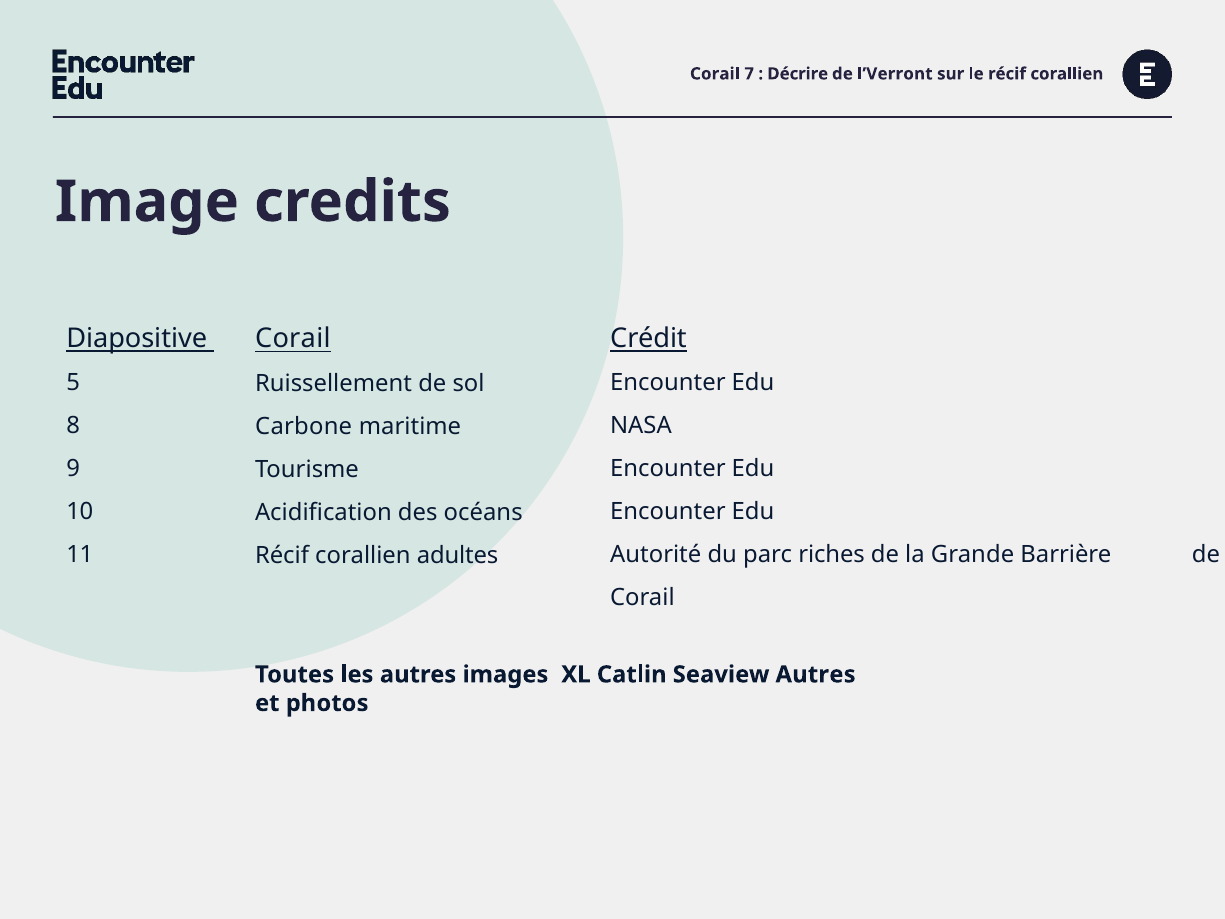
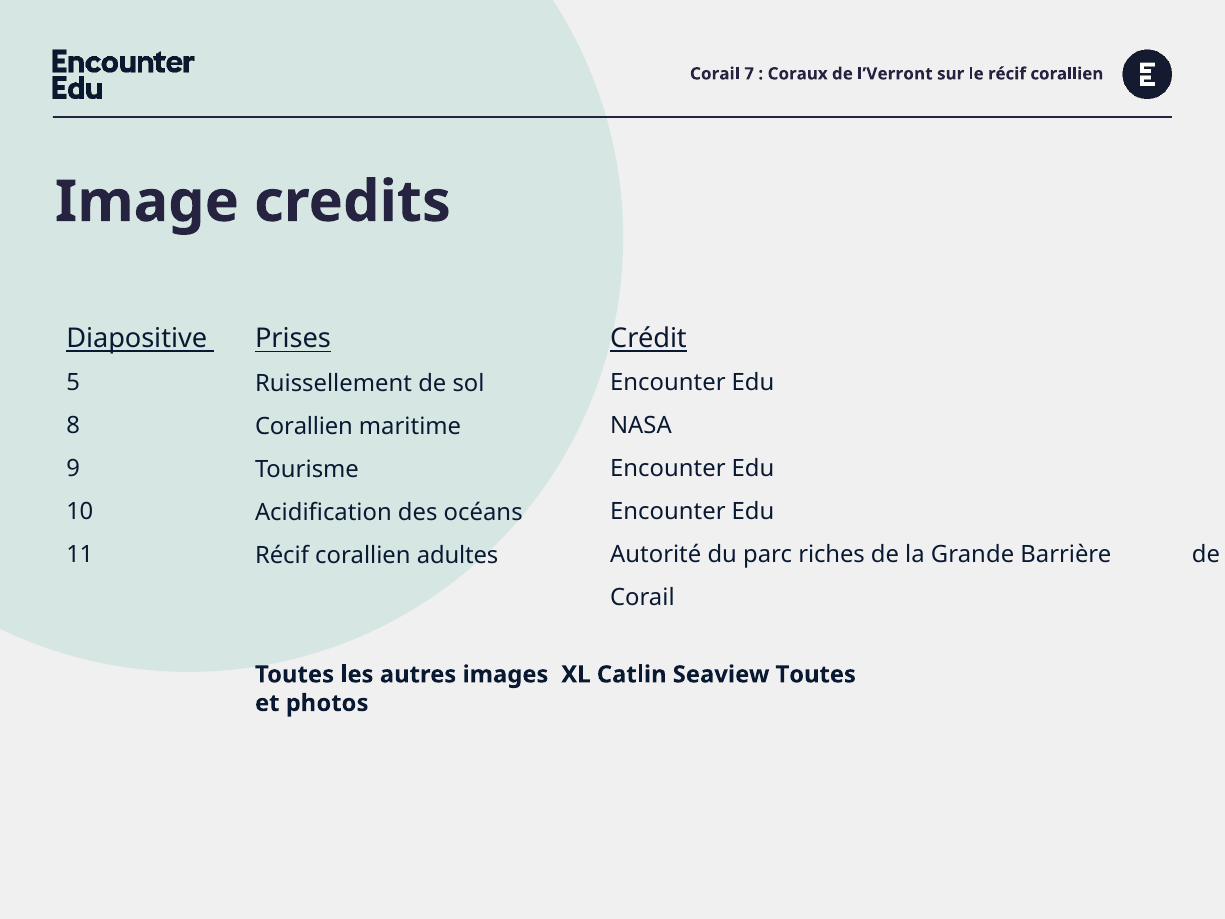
Décrire: Décrire -> Coraux
Corail at (293, 339): Corail -> Prises
Carbone at (304, 426): Carbone -> Corallien
Seaview Autres: Autres -> Toutes
